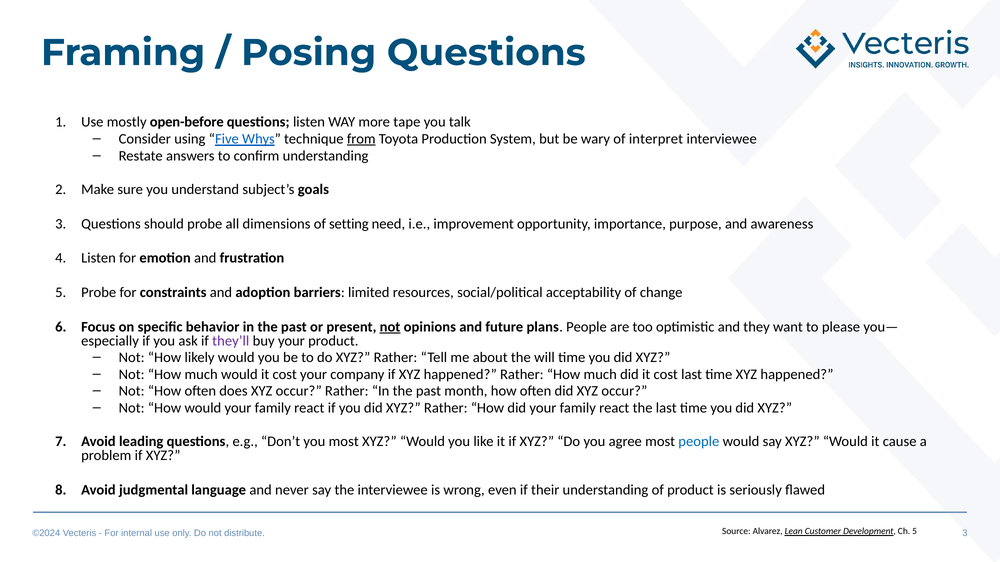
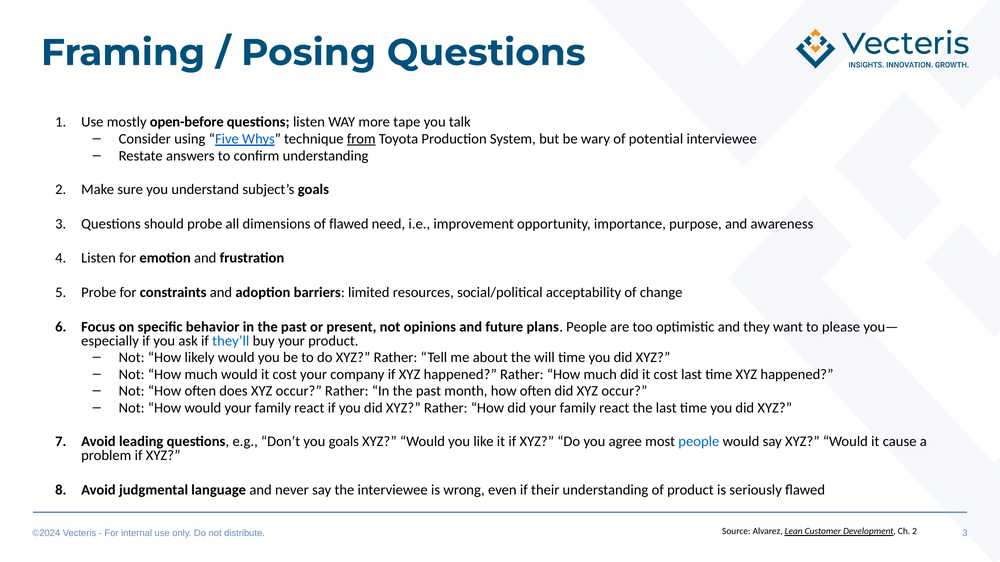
interpret: interpret -> potential
of setting: setting -> flawed
not at (390, 327) underline: present -> none
they’ll colour: purple -> blue
you most: most -> goals
Ch 5: 5 -> 2
